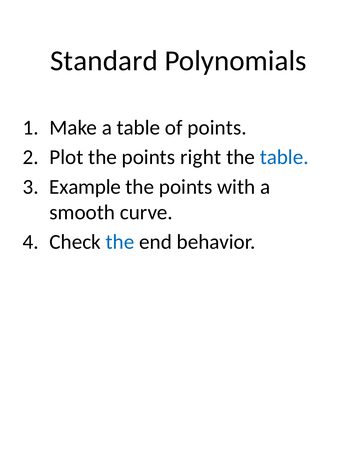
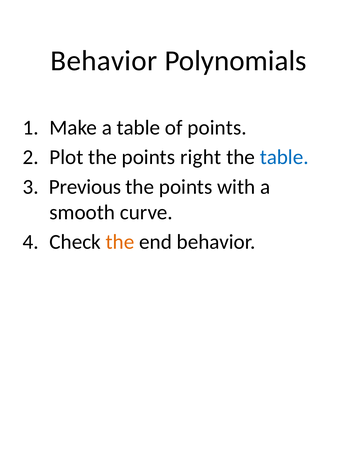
Standard at (104, 61): Standard -> Behavior
Example: Example -> Previous
the at (120, 242) colour: blue -> orange
